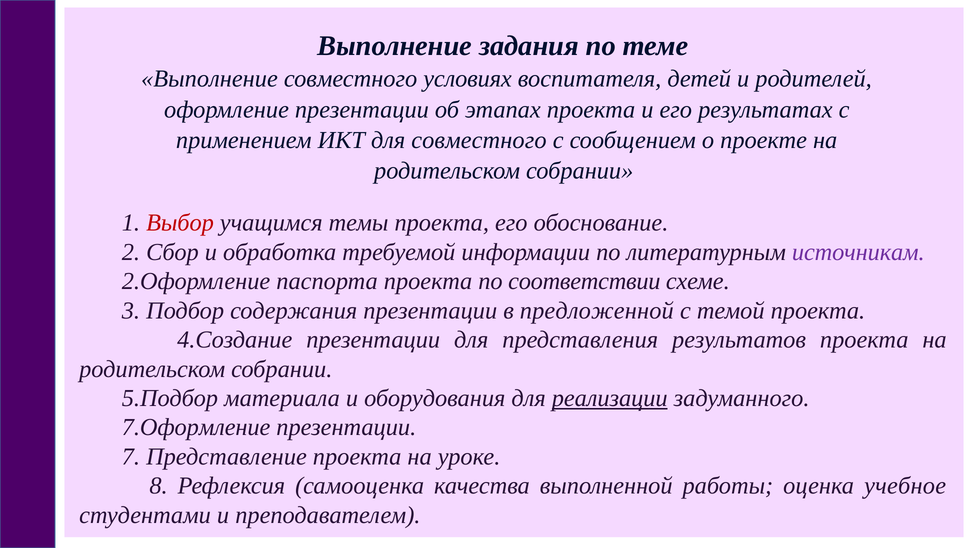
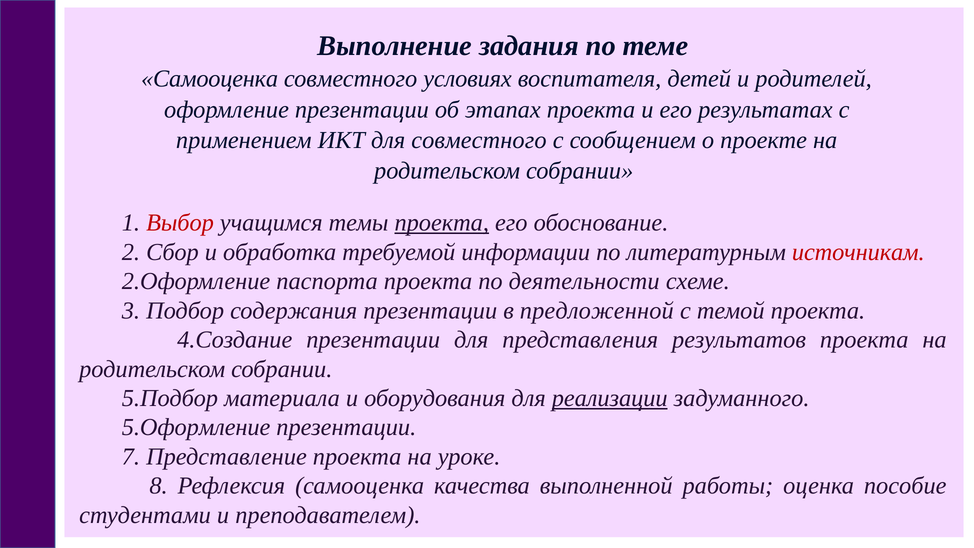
Выполнение at (209, 79): Выполнение -> Самооценка
проекта at (442, 223) underline: none -> present
источникам colour: purple -> red
соответствии: соответствии -> деятельности
7.Оформление: 7.Оформление -> 5.Оформление
учебное: учебное -> пособие
